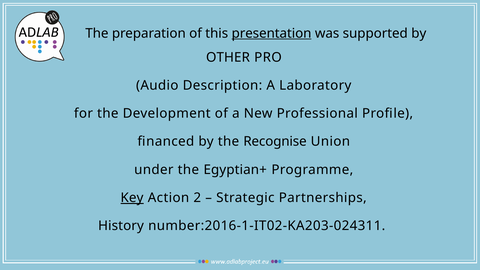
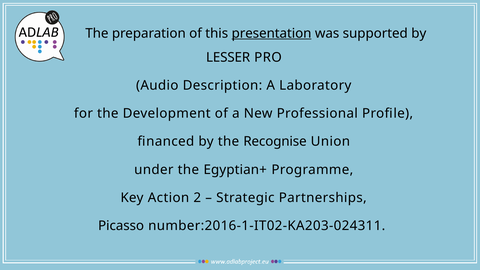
OTHER: OTHER -> LESSER
Key underline: present -> none
History: History -> Picasso
